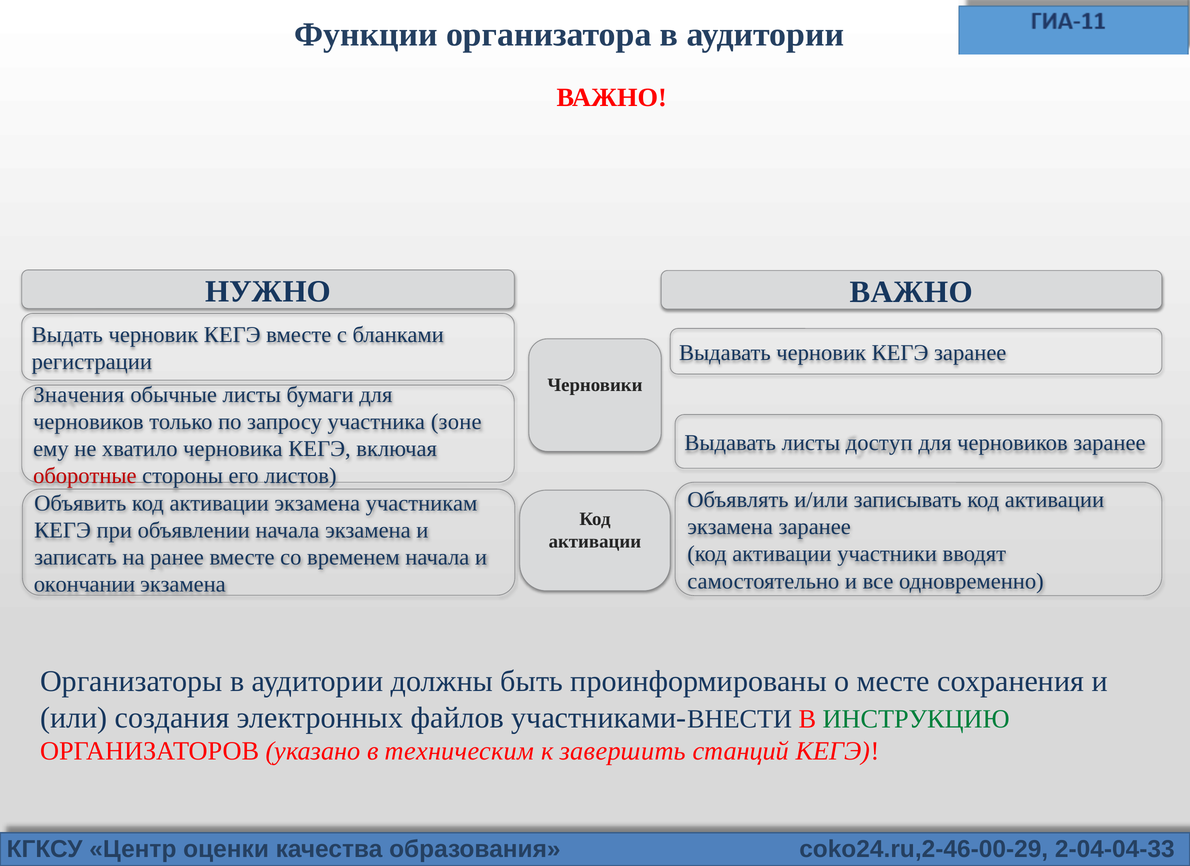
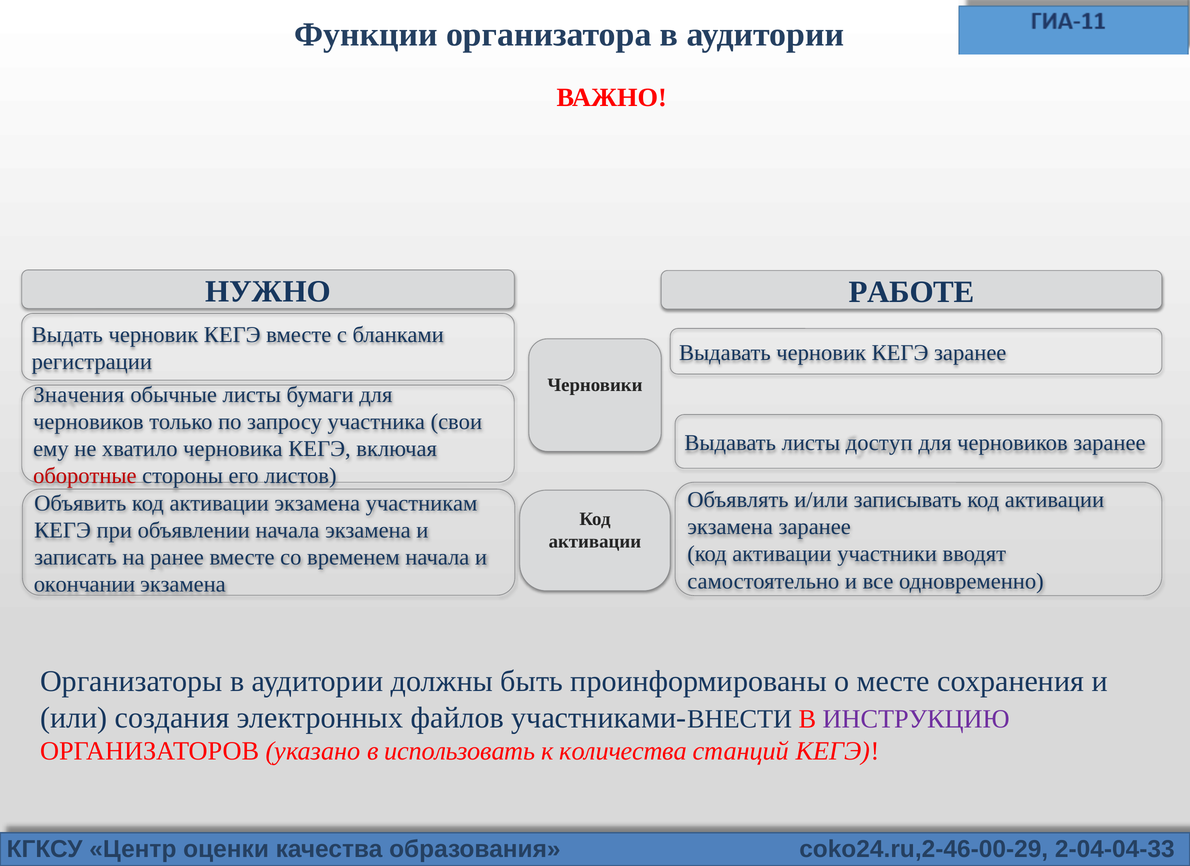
НУЖНО ВАЖНО: ВАЖНО -> РАБОТЕ
зоне: зоне -> свои
ИНСТРУКЦИЮ colour: green -> purple
техническим: техническим -> использовать
завершить: завершить -> количества
